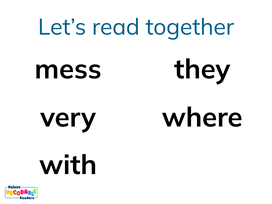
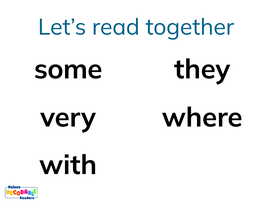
mess: mess -> some
